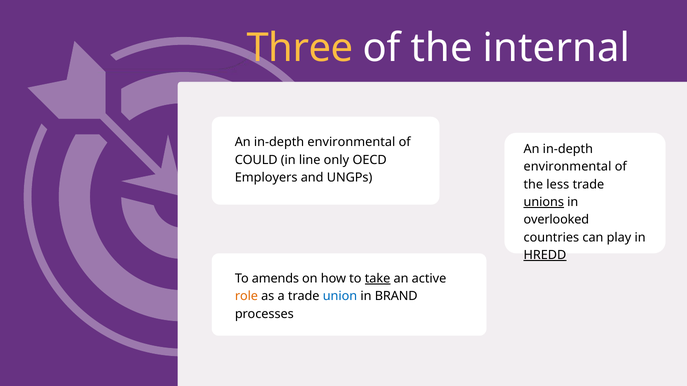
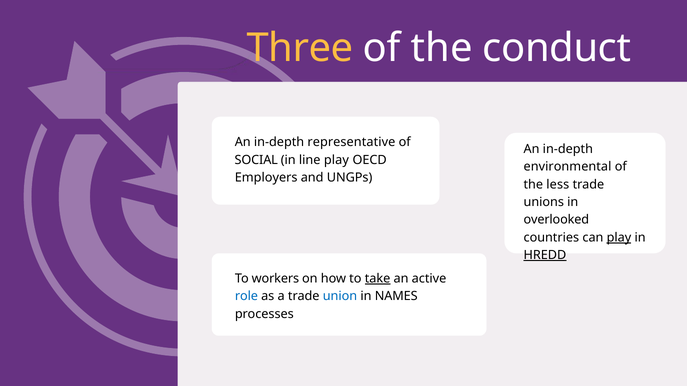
internal: internal -> conduct
environmental at (351, 142): environmental -> representative
COULD: COULD -> SOCIAL
line only: only -> play
unions underline: present -> none
play at (619, 238) underline: none -> present
amends: amends -> workers
role colour: orange -> blue
BRAND: BRAND -> NAMES
